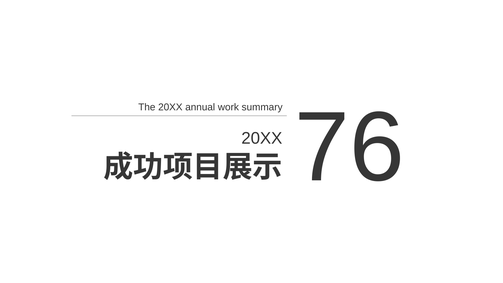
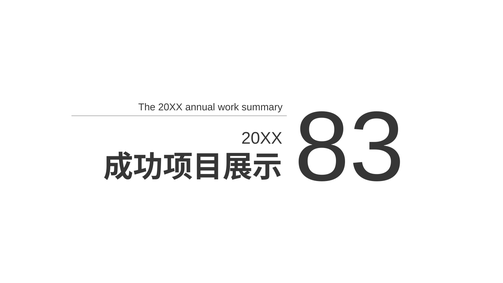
76: 76 -> 83
